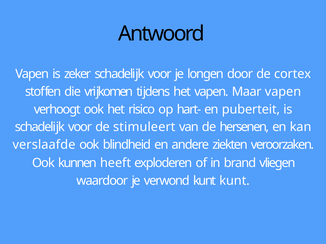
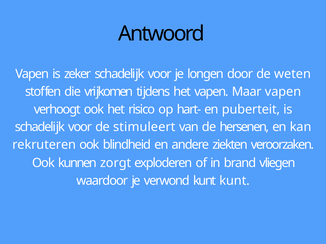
cortex: cortex -> weten
verslaafde: verslaafde -> rekruteren
heeft: heeft -> zorgt
